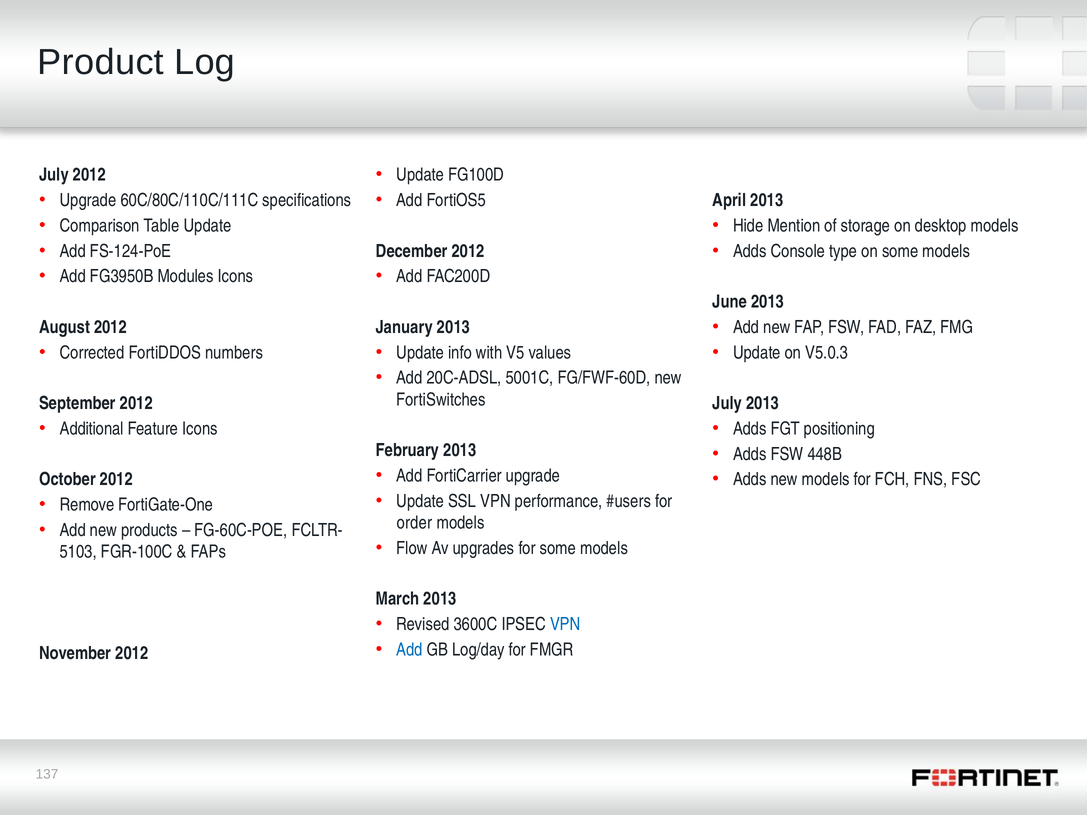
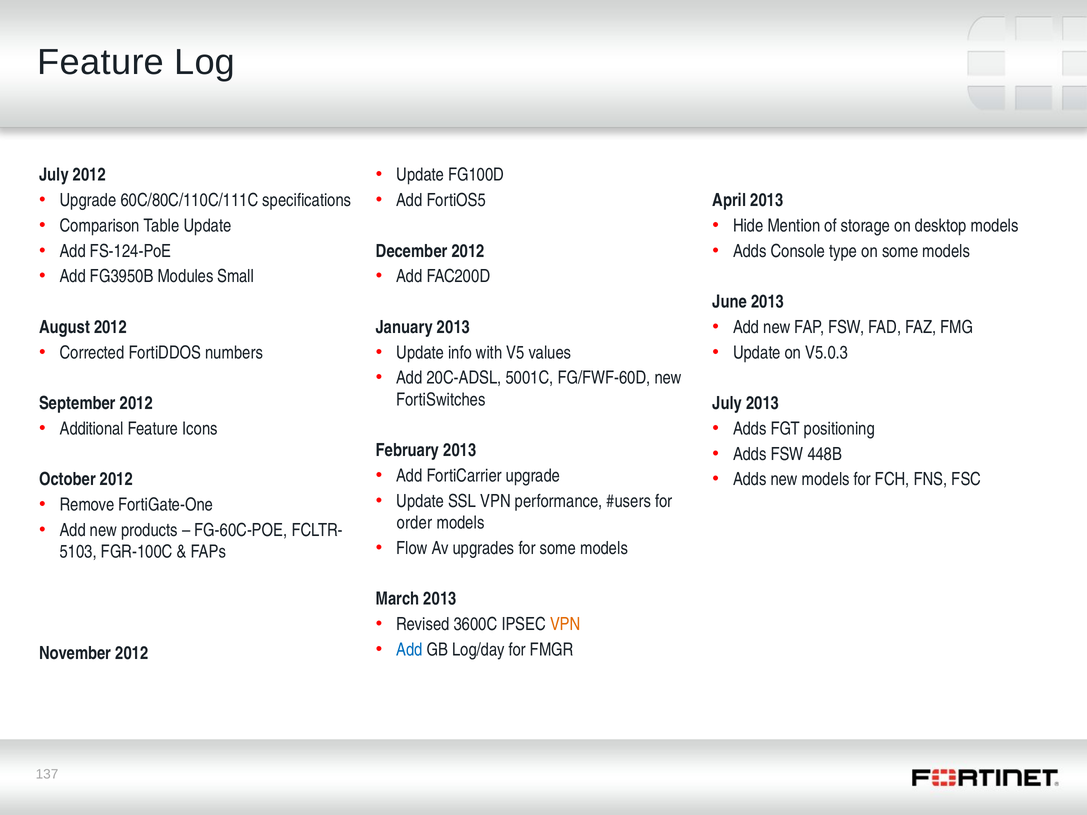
Product at (101, 62): Product -> Feature
Modules Icons: Icons -> Small
VPN at (565, 625) colour: blue -> orange
